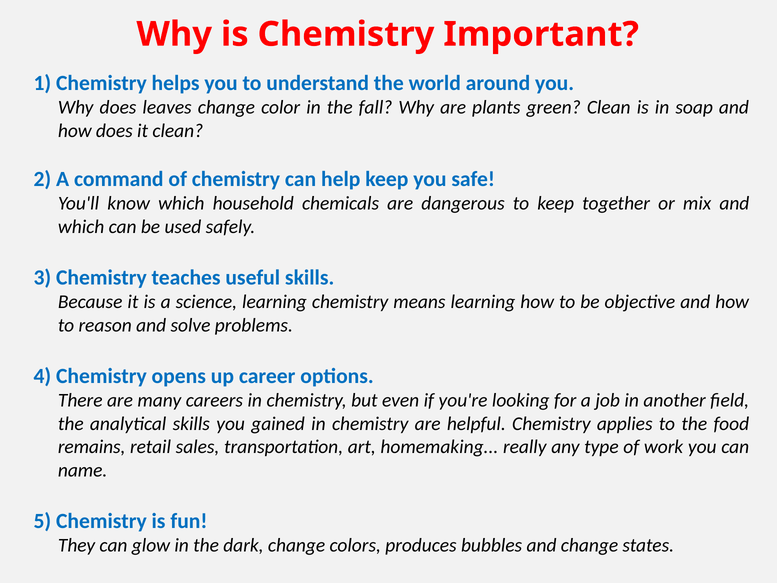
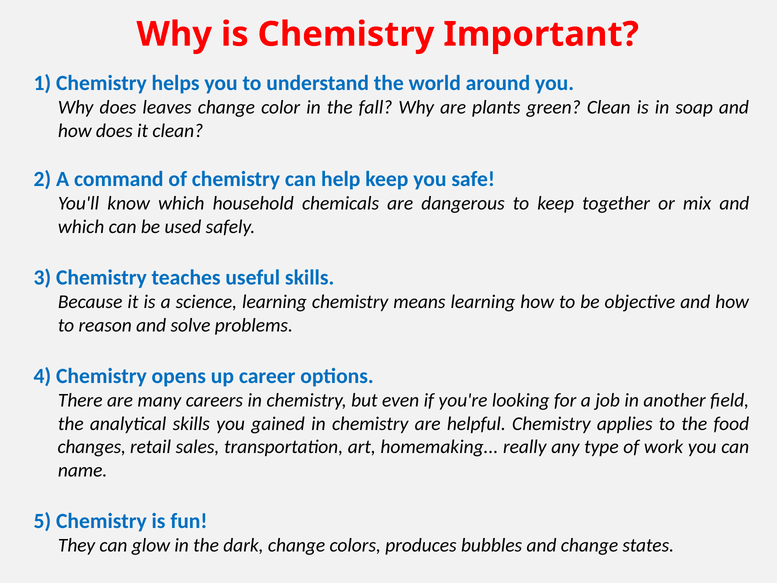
remains: remains -> changes
